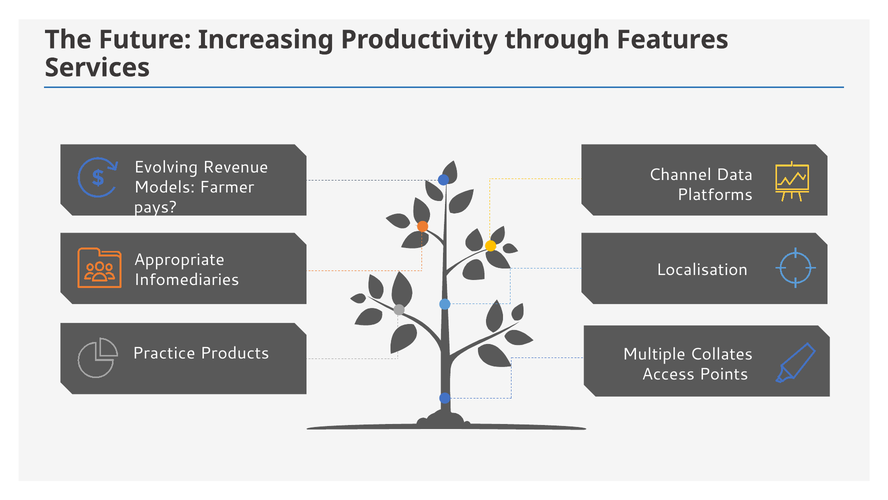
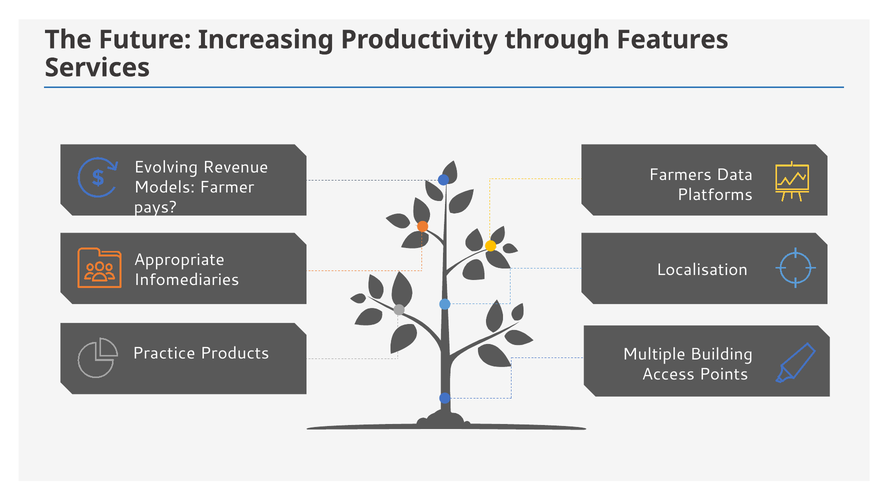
Channel: Channel -> Farmers
Collates: Collates -> Building
